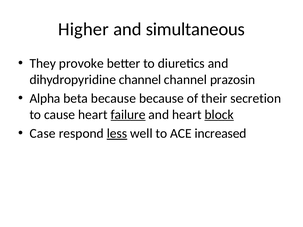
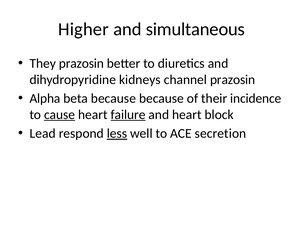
They provoke: provoke -> prazosin
dihydropyridine channel: channel -> kidneys
secretion: secretion -> incidence
cause underline: none -> present
block underline: present -> none
Case: Case -> Lead
increased: increased -> secretion
